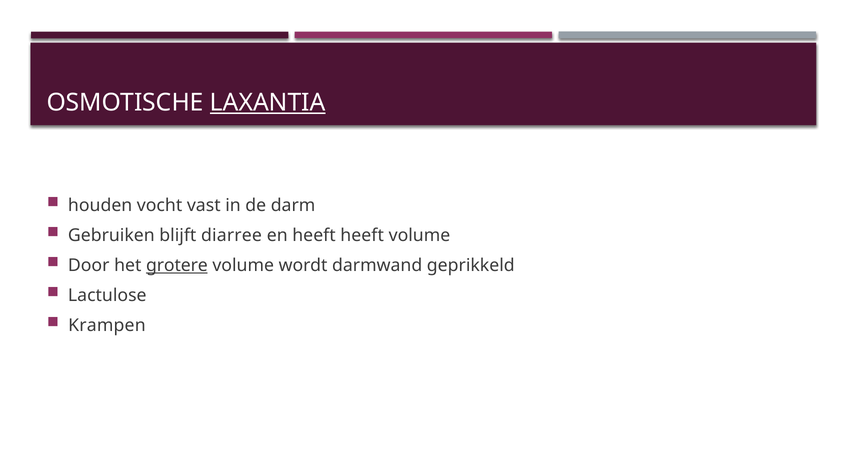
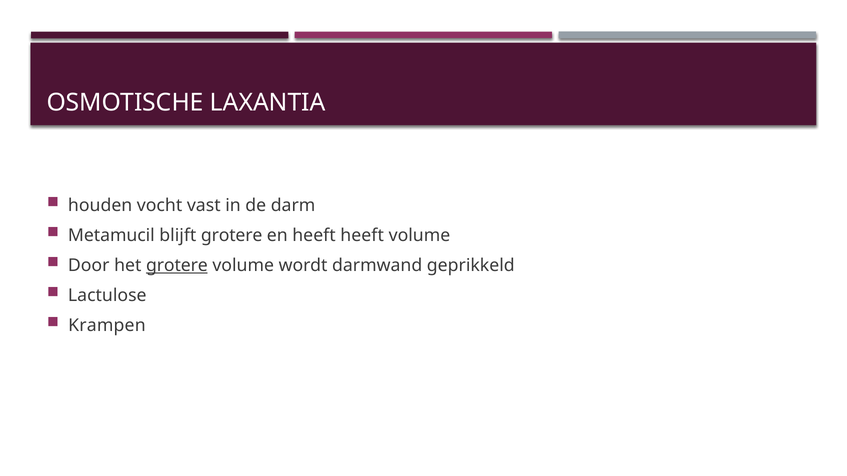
LAXANTIA underline: present -> none
Gebruiken: Gebruiken -> Metamucil
blijft diarree: diarree -> grotere
